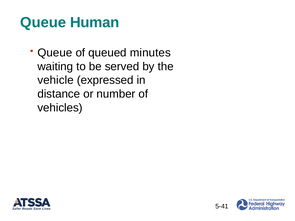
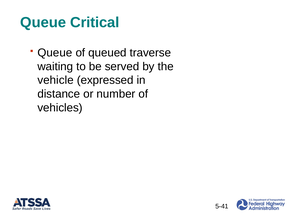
Human: Human -> Critical
minutes: minutes -> traverse
